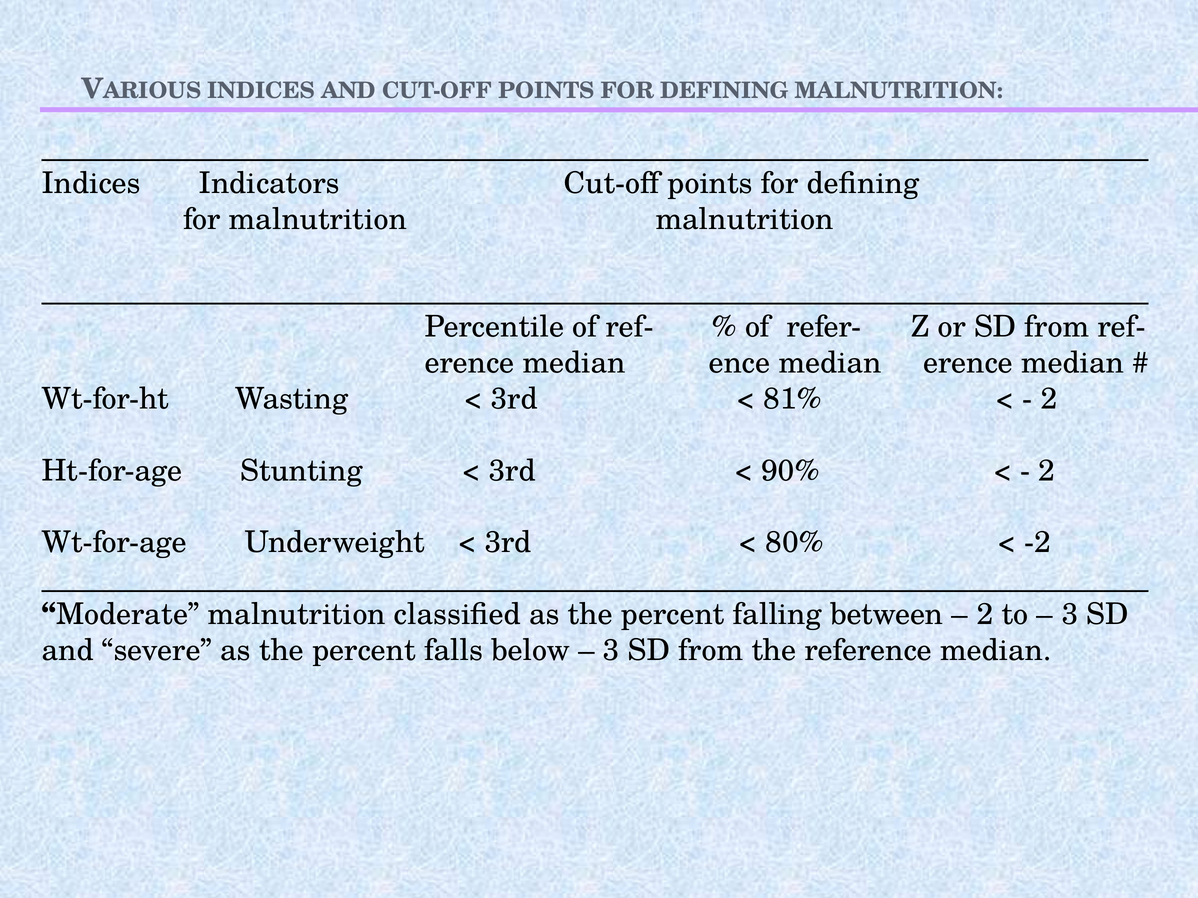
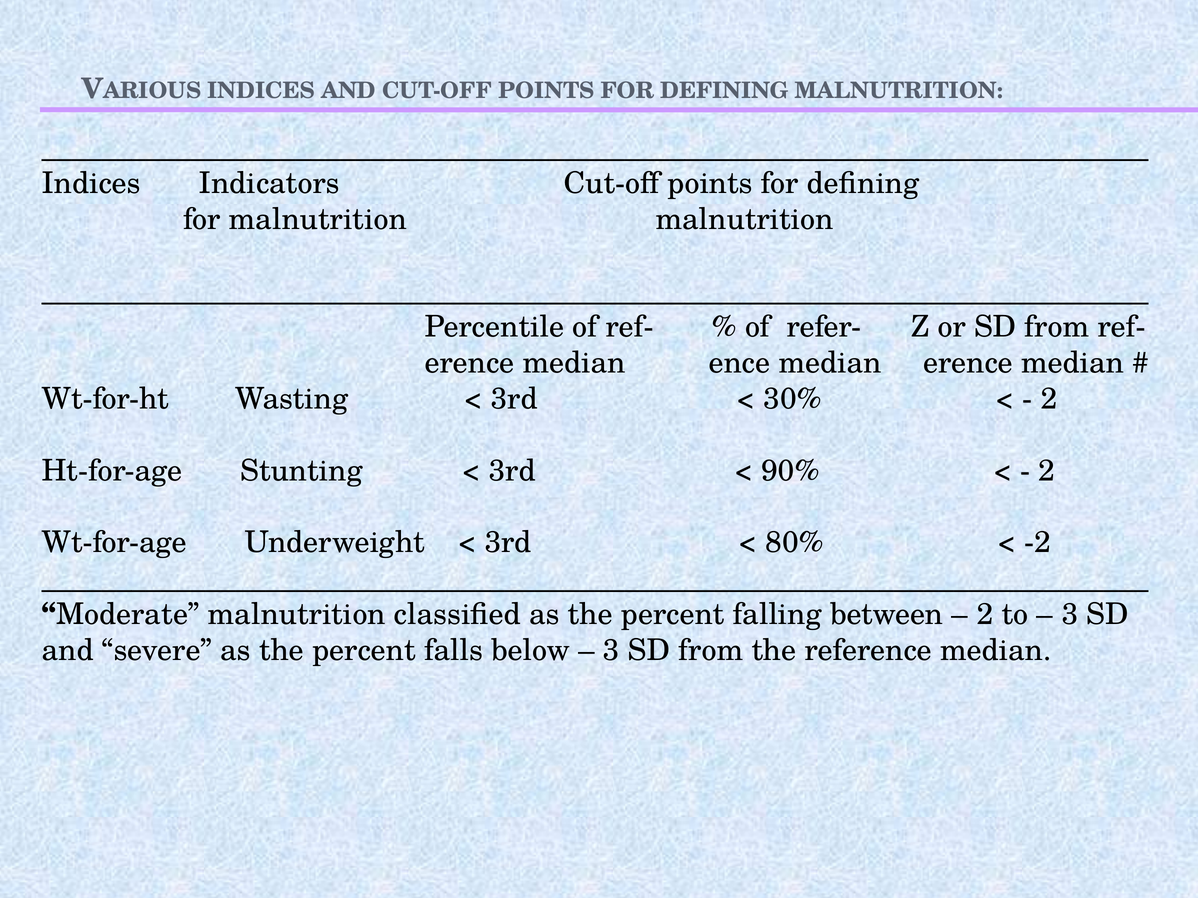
81%: 81% -> 30%
